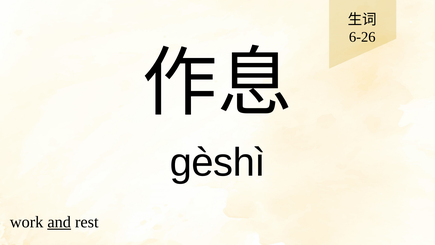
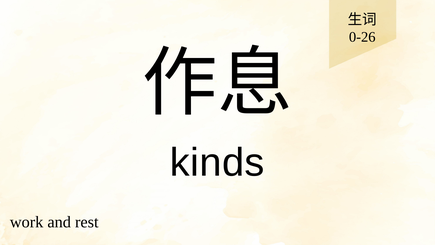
6-26: 6-26 -> 0-26
gèshì: gèshì -> kinds
and underline: present -> none
